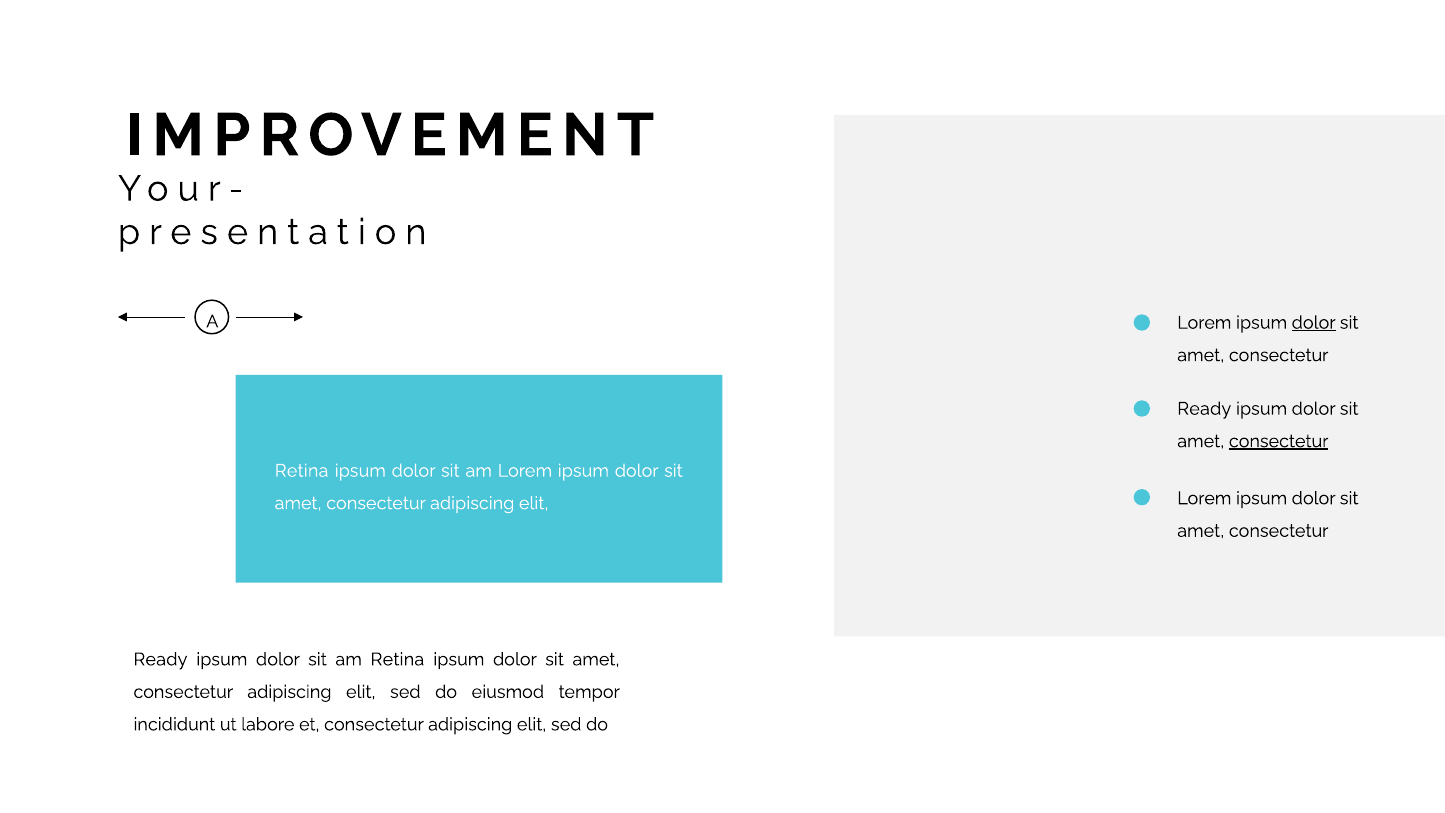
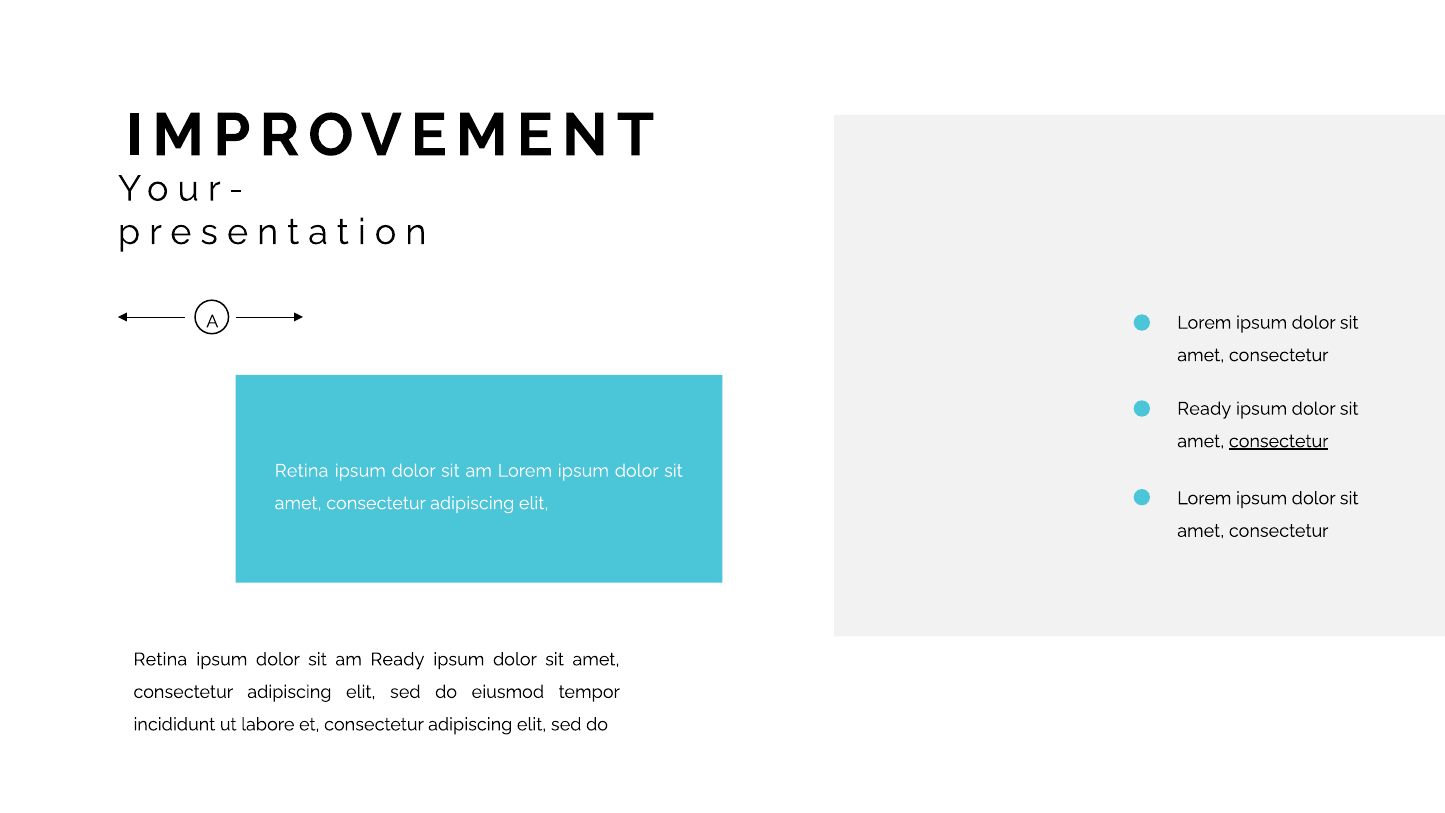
dolor at (1314, 323) underline: present -> none
Ready at (160, 659): Ready -> Retina
am Retina: Retina -> Ready
